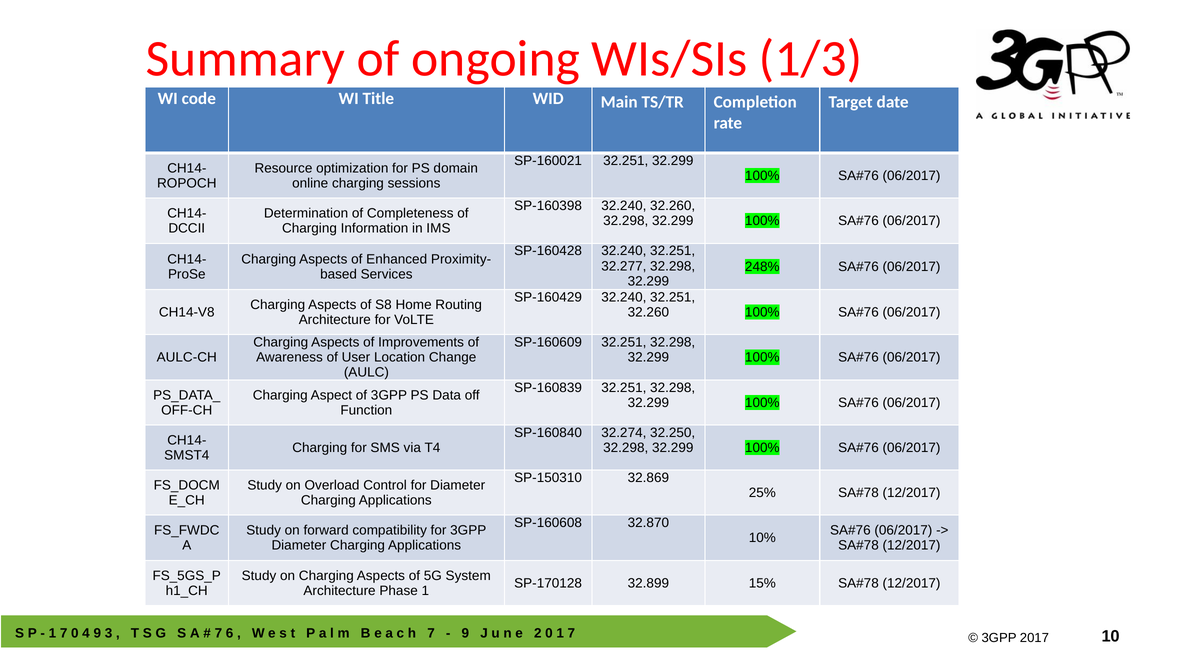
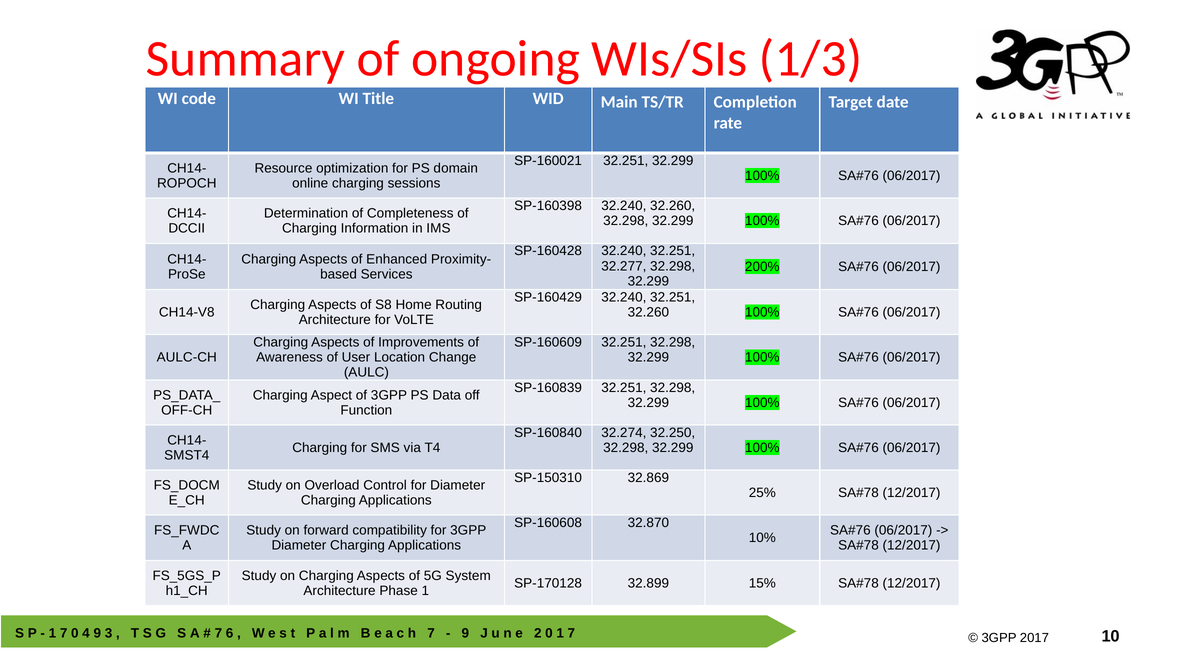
248%: 248% -> 200%
